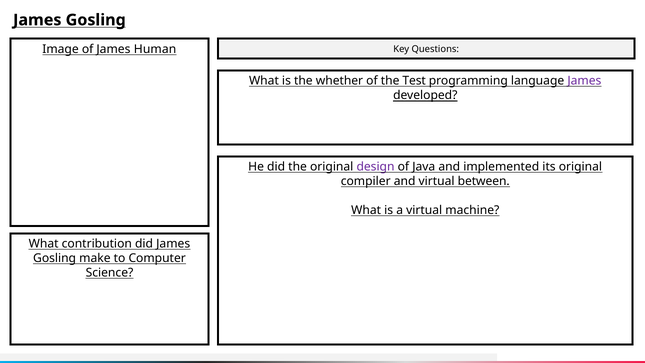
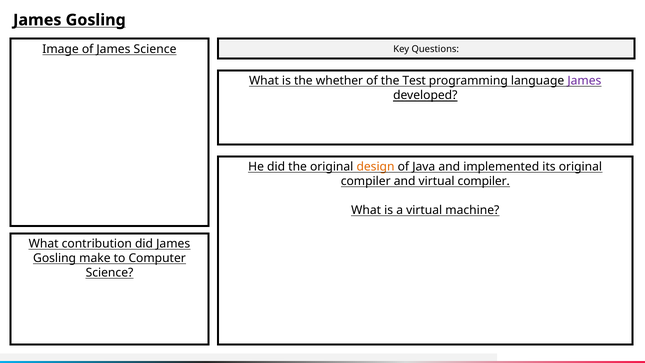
James Human: Human -> Science
design colour: purple -> orange
virtual between: between -> compiler
